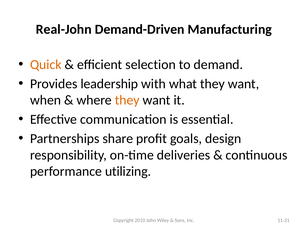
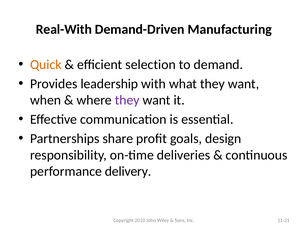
Real-John: Real-John -> Real-With
they at (127, 100) colour: orange -> purple
utilizing: utilizing -> delivery
